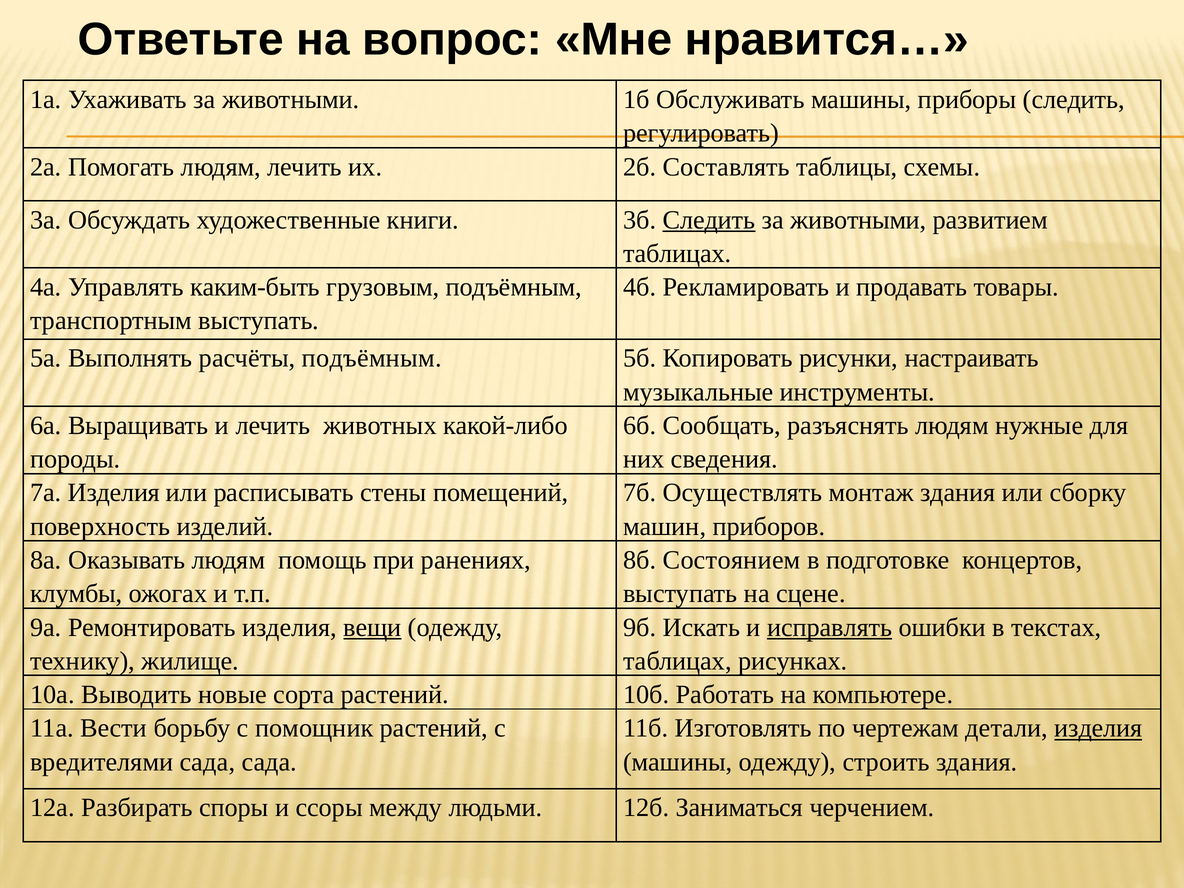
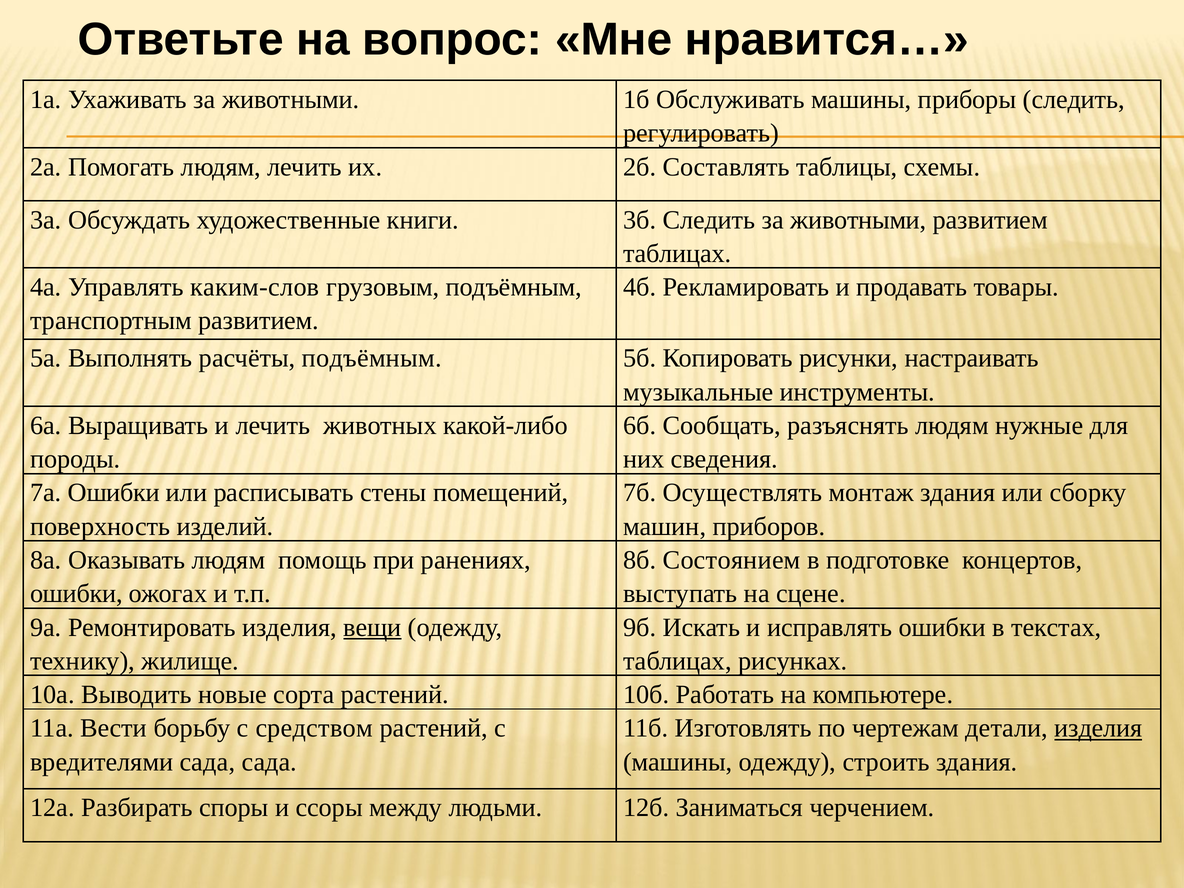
Следить at (709, 220) underline: present -> none
каким-быть: каким-быть -> каким-слов
транспортным выступать: выступать -> развитием
7а Изделия: Изделия -> Ошибки
клумбы at (76, 594): клумбы -> ошибки
исправлять underline: present -> none
помощник: помощник -> средством
